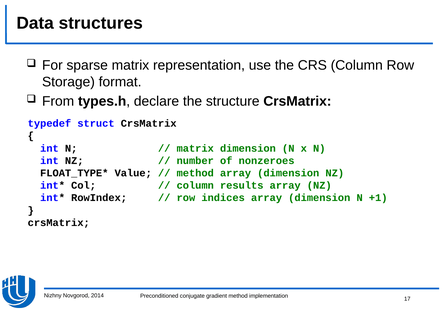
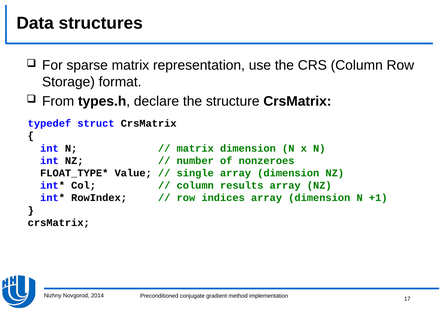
method at (195, 173): method -> single
